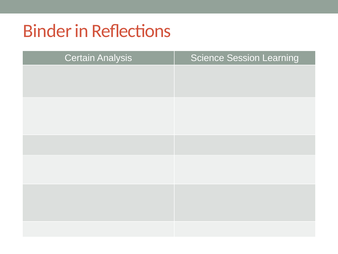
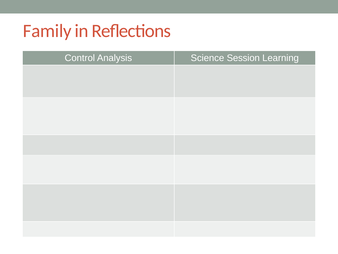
Binder: Binder -> Family
Certain: Certain -> Control
